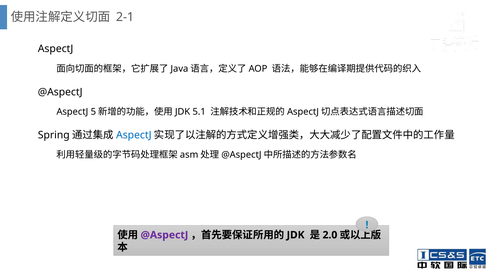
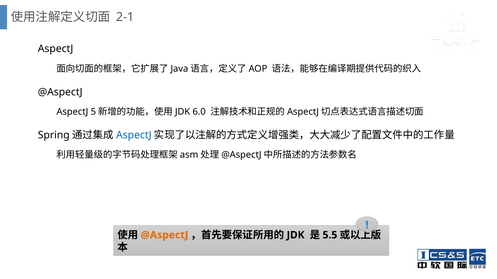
5.1: 5.1 -> 6.0
@AspectJ at (164, 235) colour: purple -> orange
2.0: 2.0 -> 5.5
